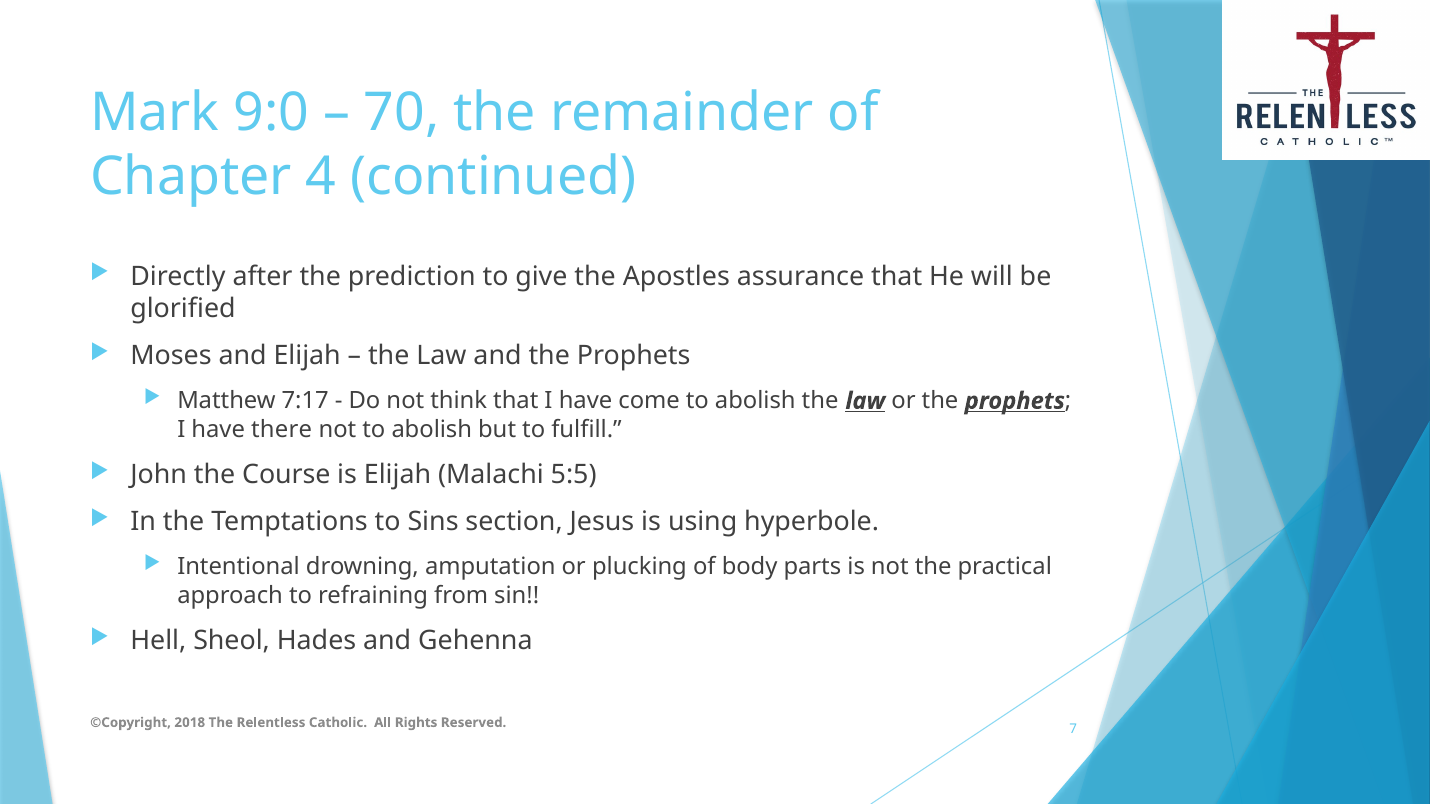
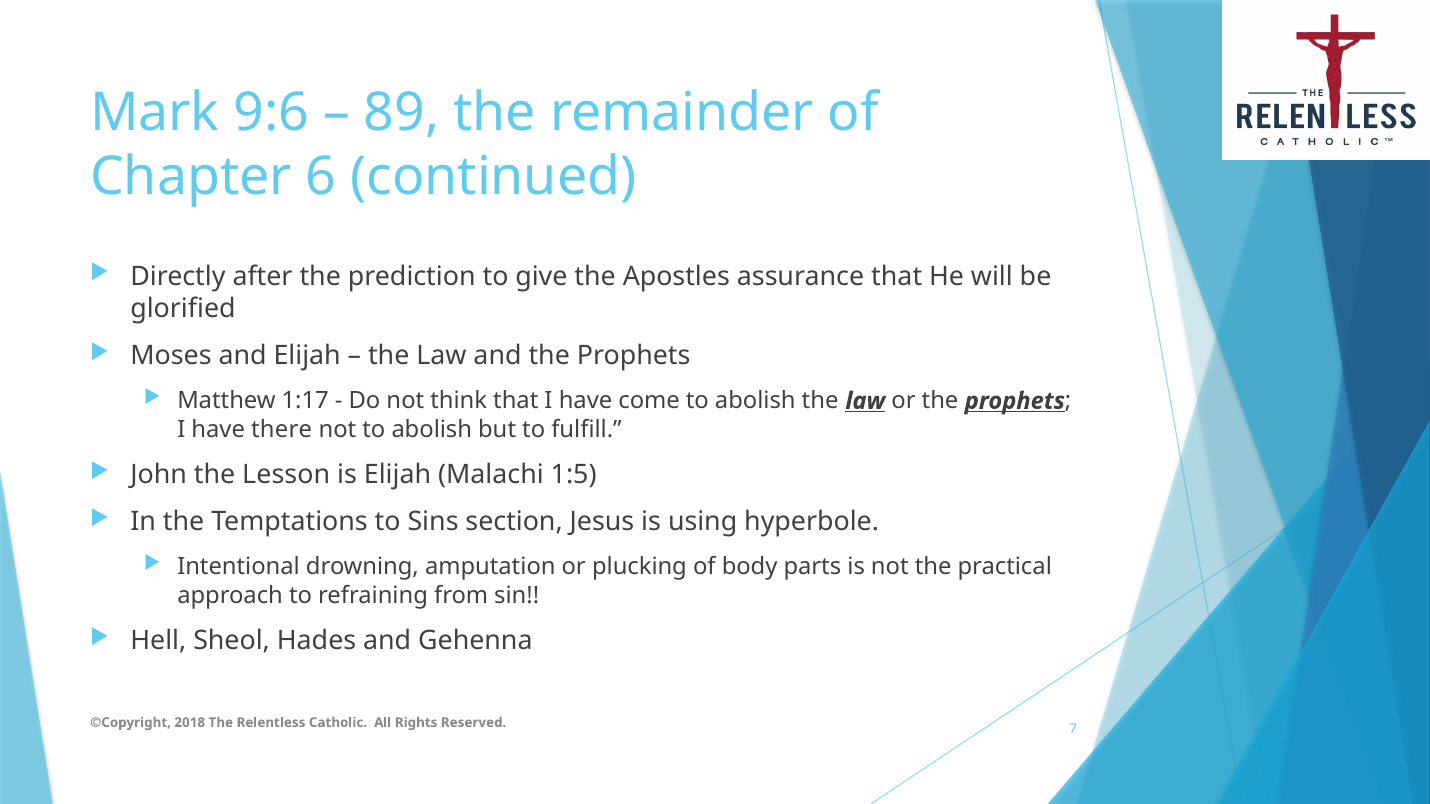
9:0: 9:0 -> 9:6
70: 70 -> 89
4: 4 -> 6
7:17: 7:17 -> 1:17
Course: Course -> Lesson
5:5: 5:5 -> 1:5
